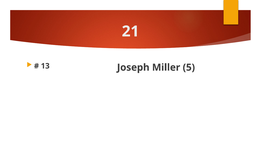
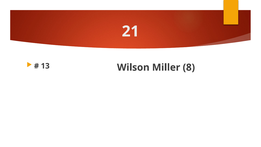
Joseph: Joseph -> Wilson
5: 5 -> 8
